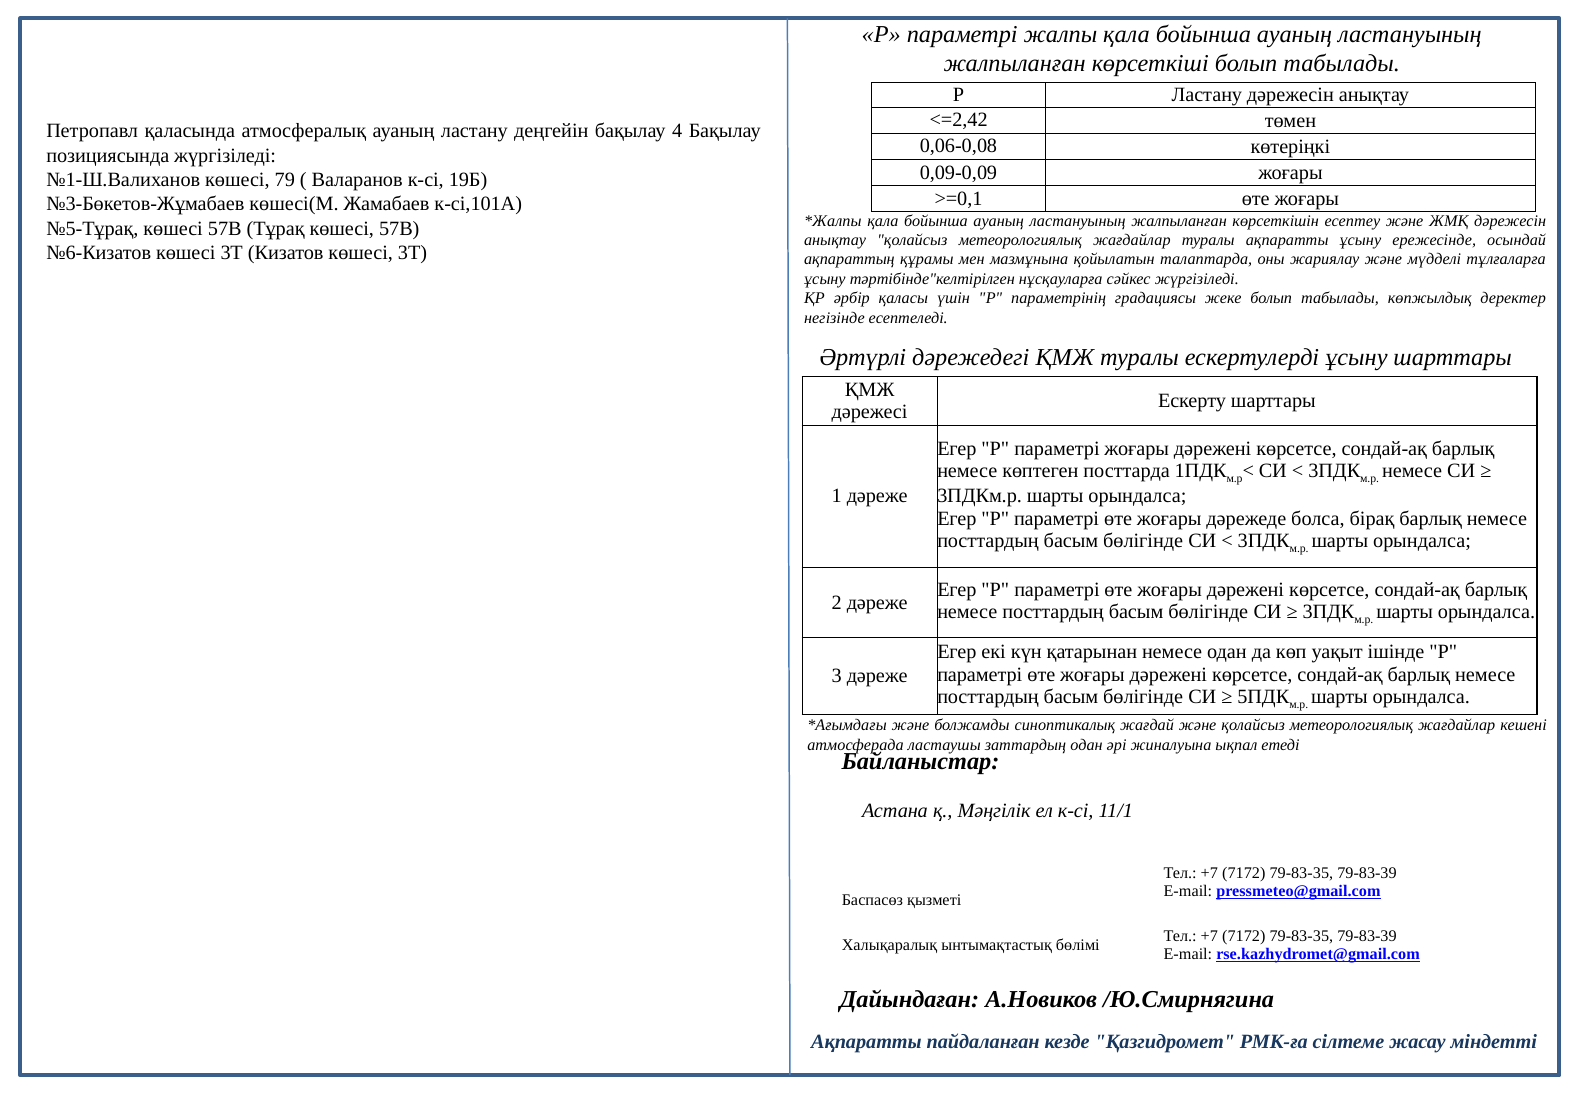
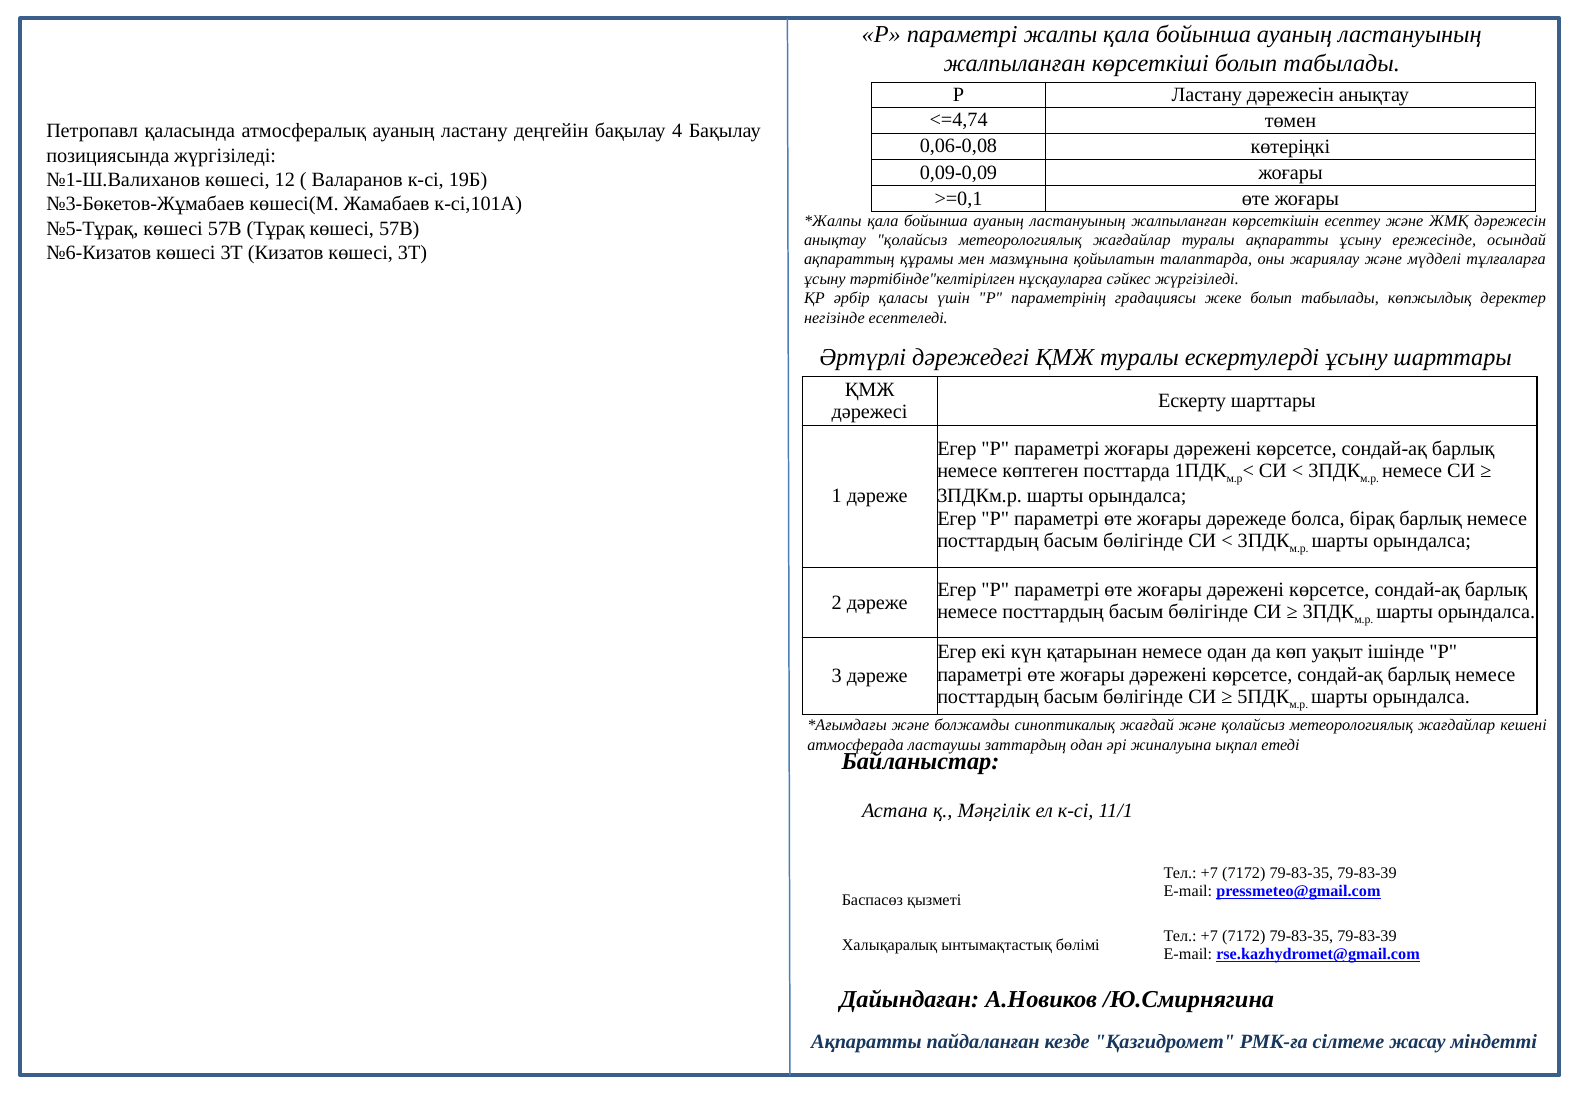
<=2,42: <=2,42 -> <=4,74
79: 79 -> 12
